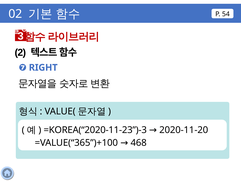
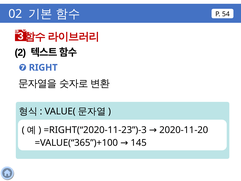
=KOREA(“2020-11-23”)-3: =KOREA(“2020-11-23”)-3 -> =RIGHT(“2020-11-23”)-3
468: 468 -> 145
